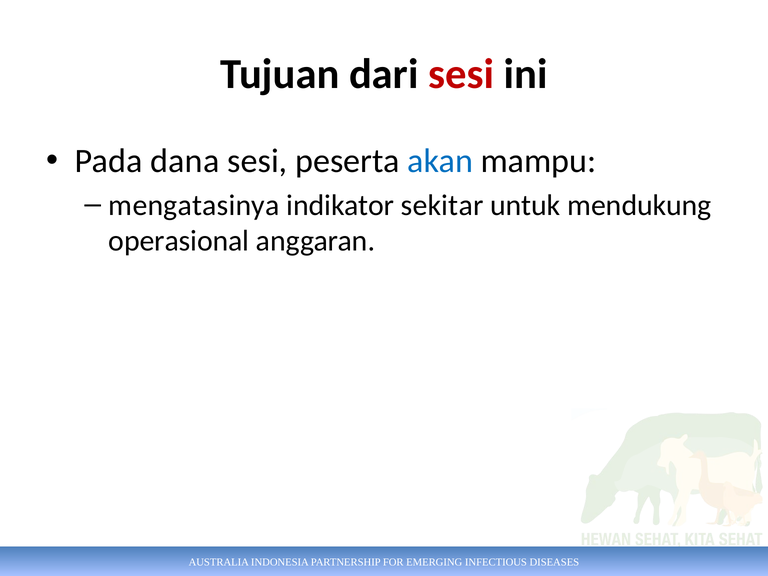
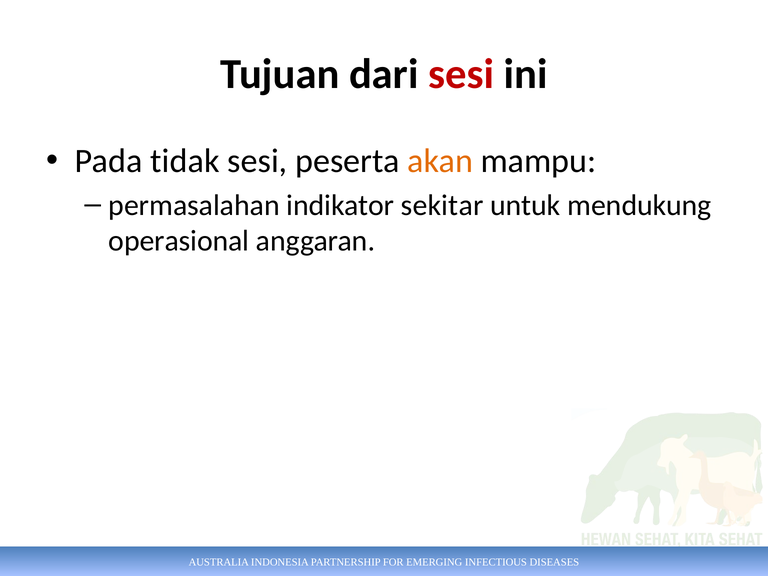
dana: dana -> tidak
akan colour: blue -> orange
mengatasinya: mengatasinya -> permasalahan
